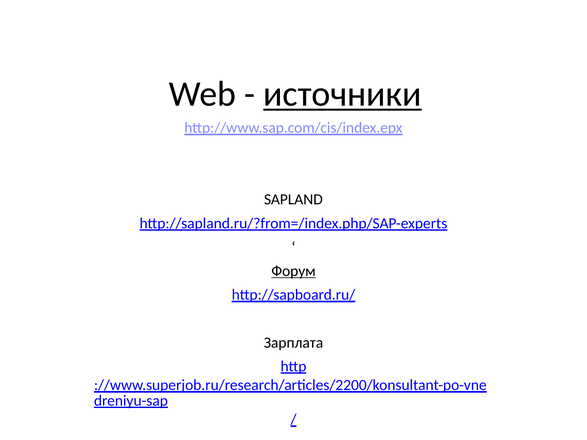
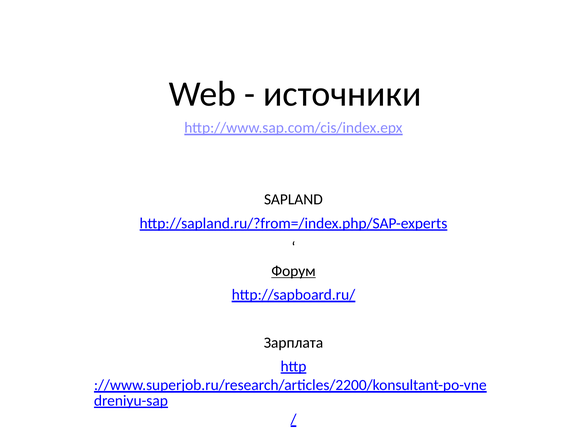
источники underline: present -> none
